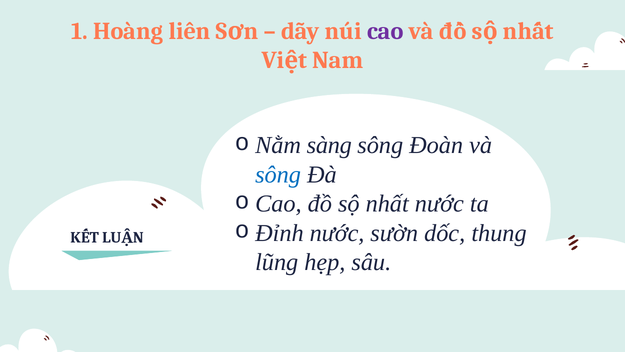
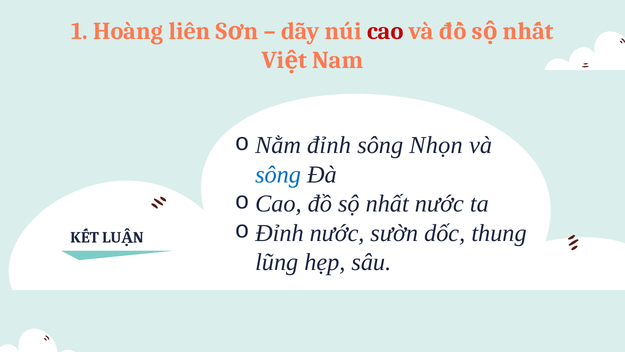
cao colour: purple -> red
sàng: sàng -> đỉnh
Đoàn: Đoàn -> Nhọn
